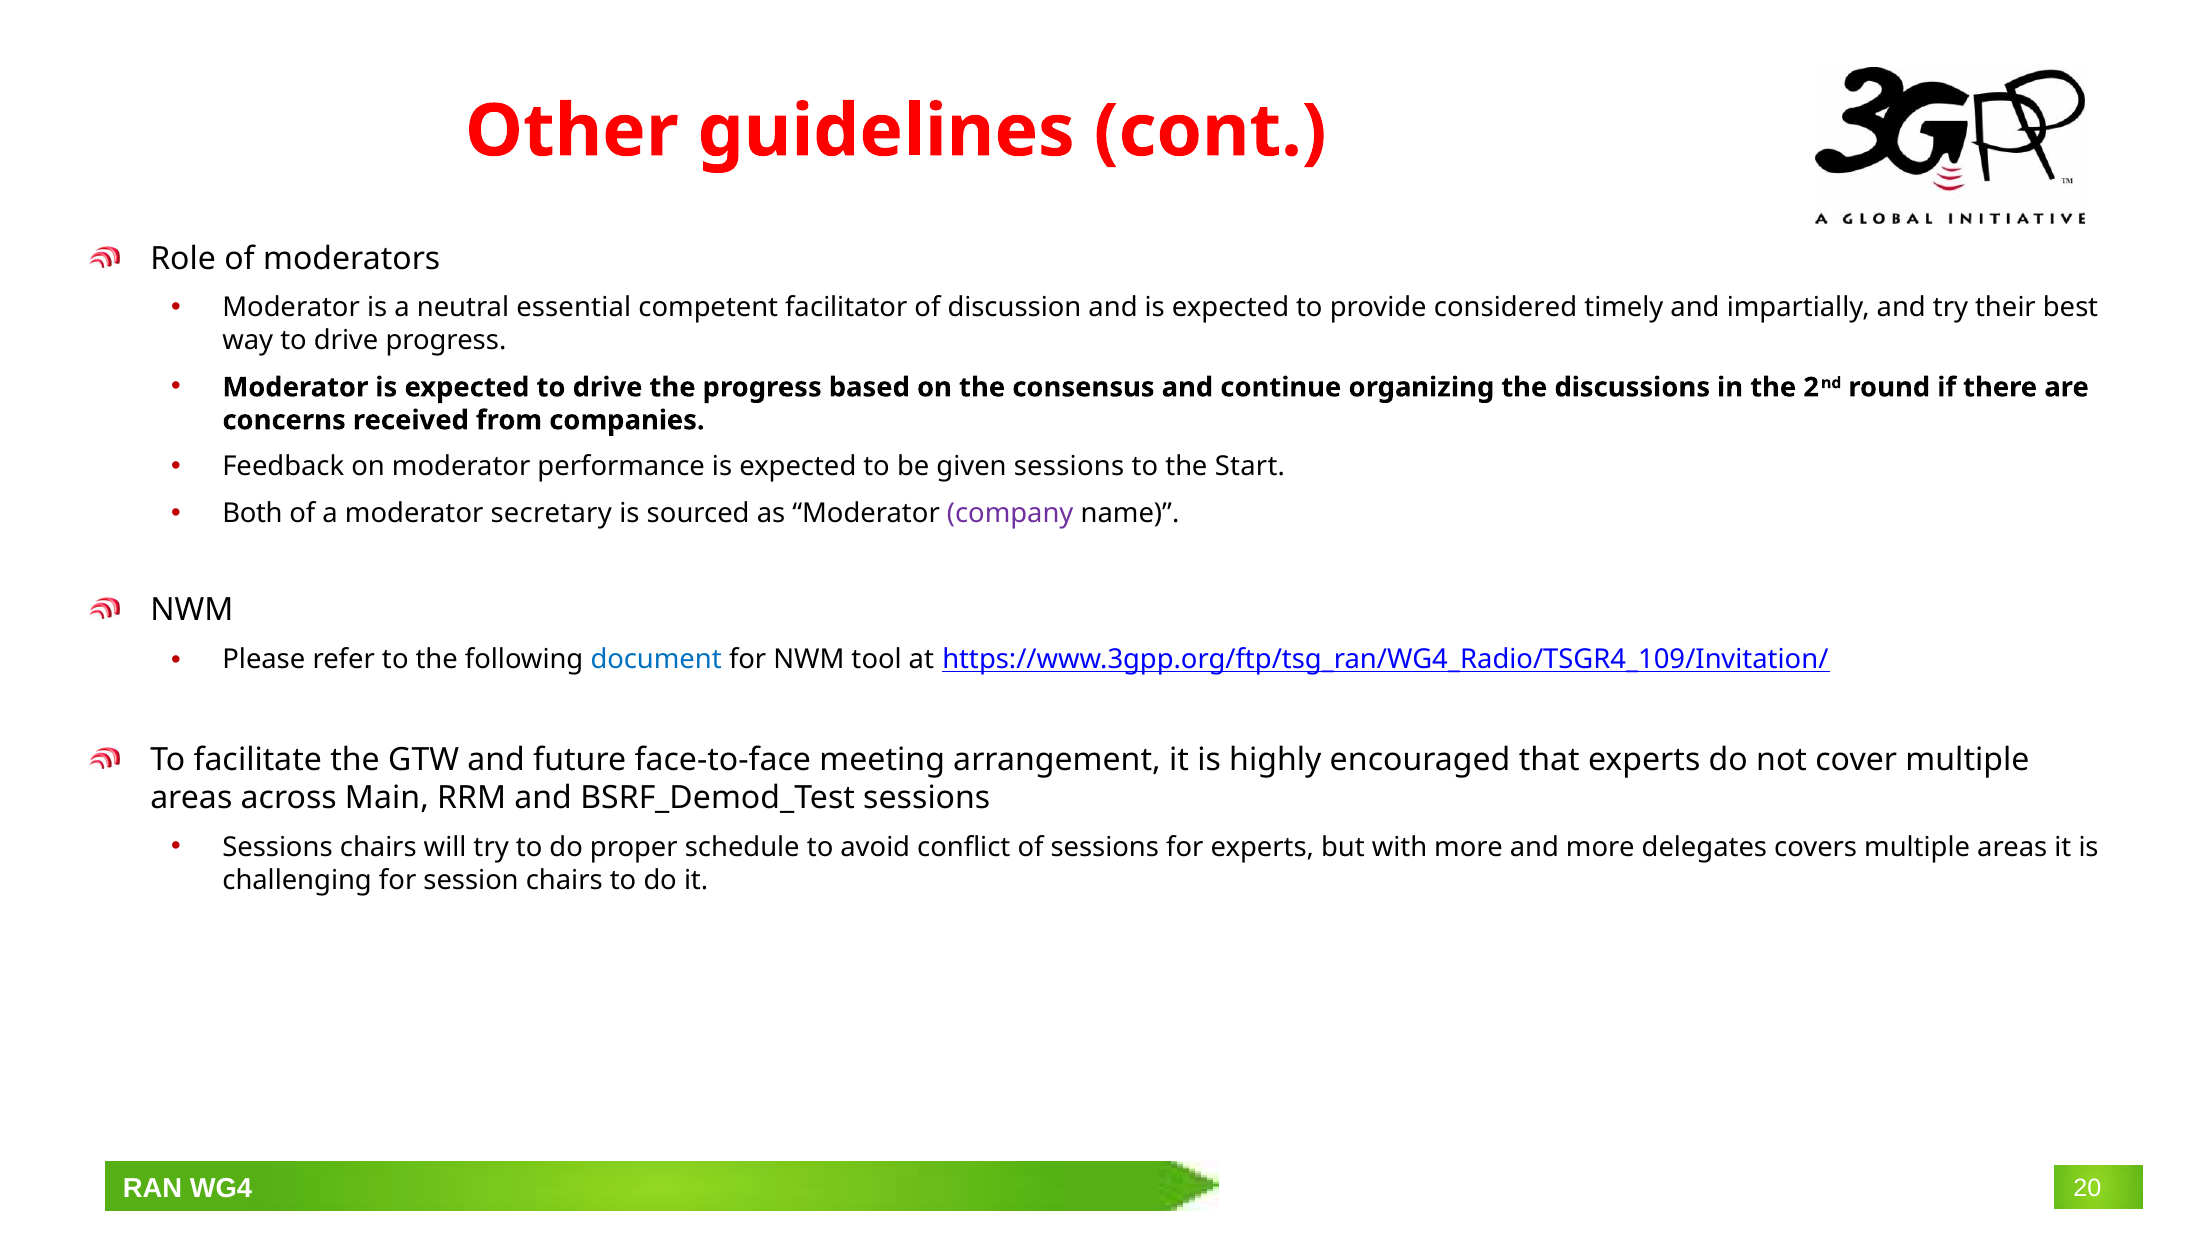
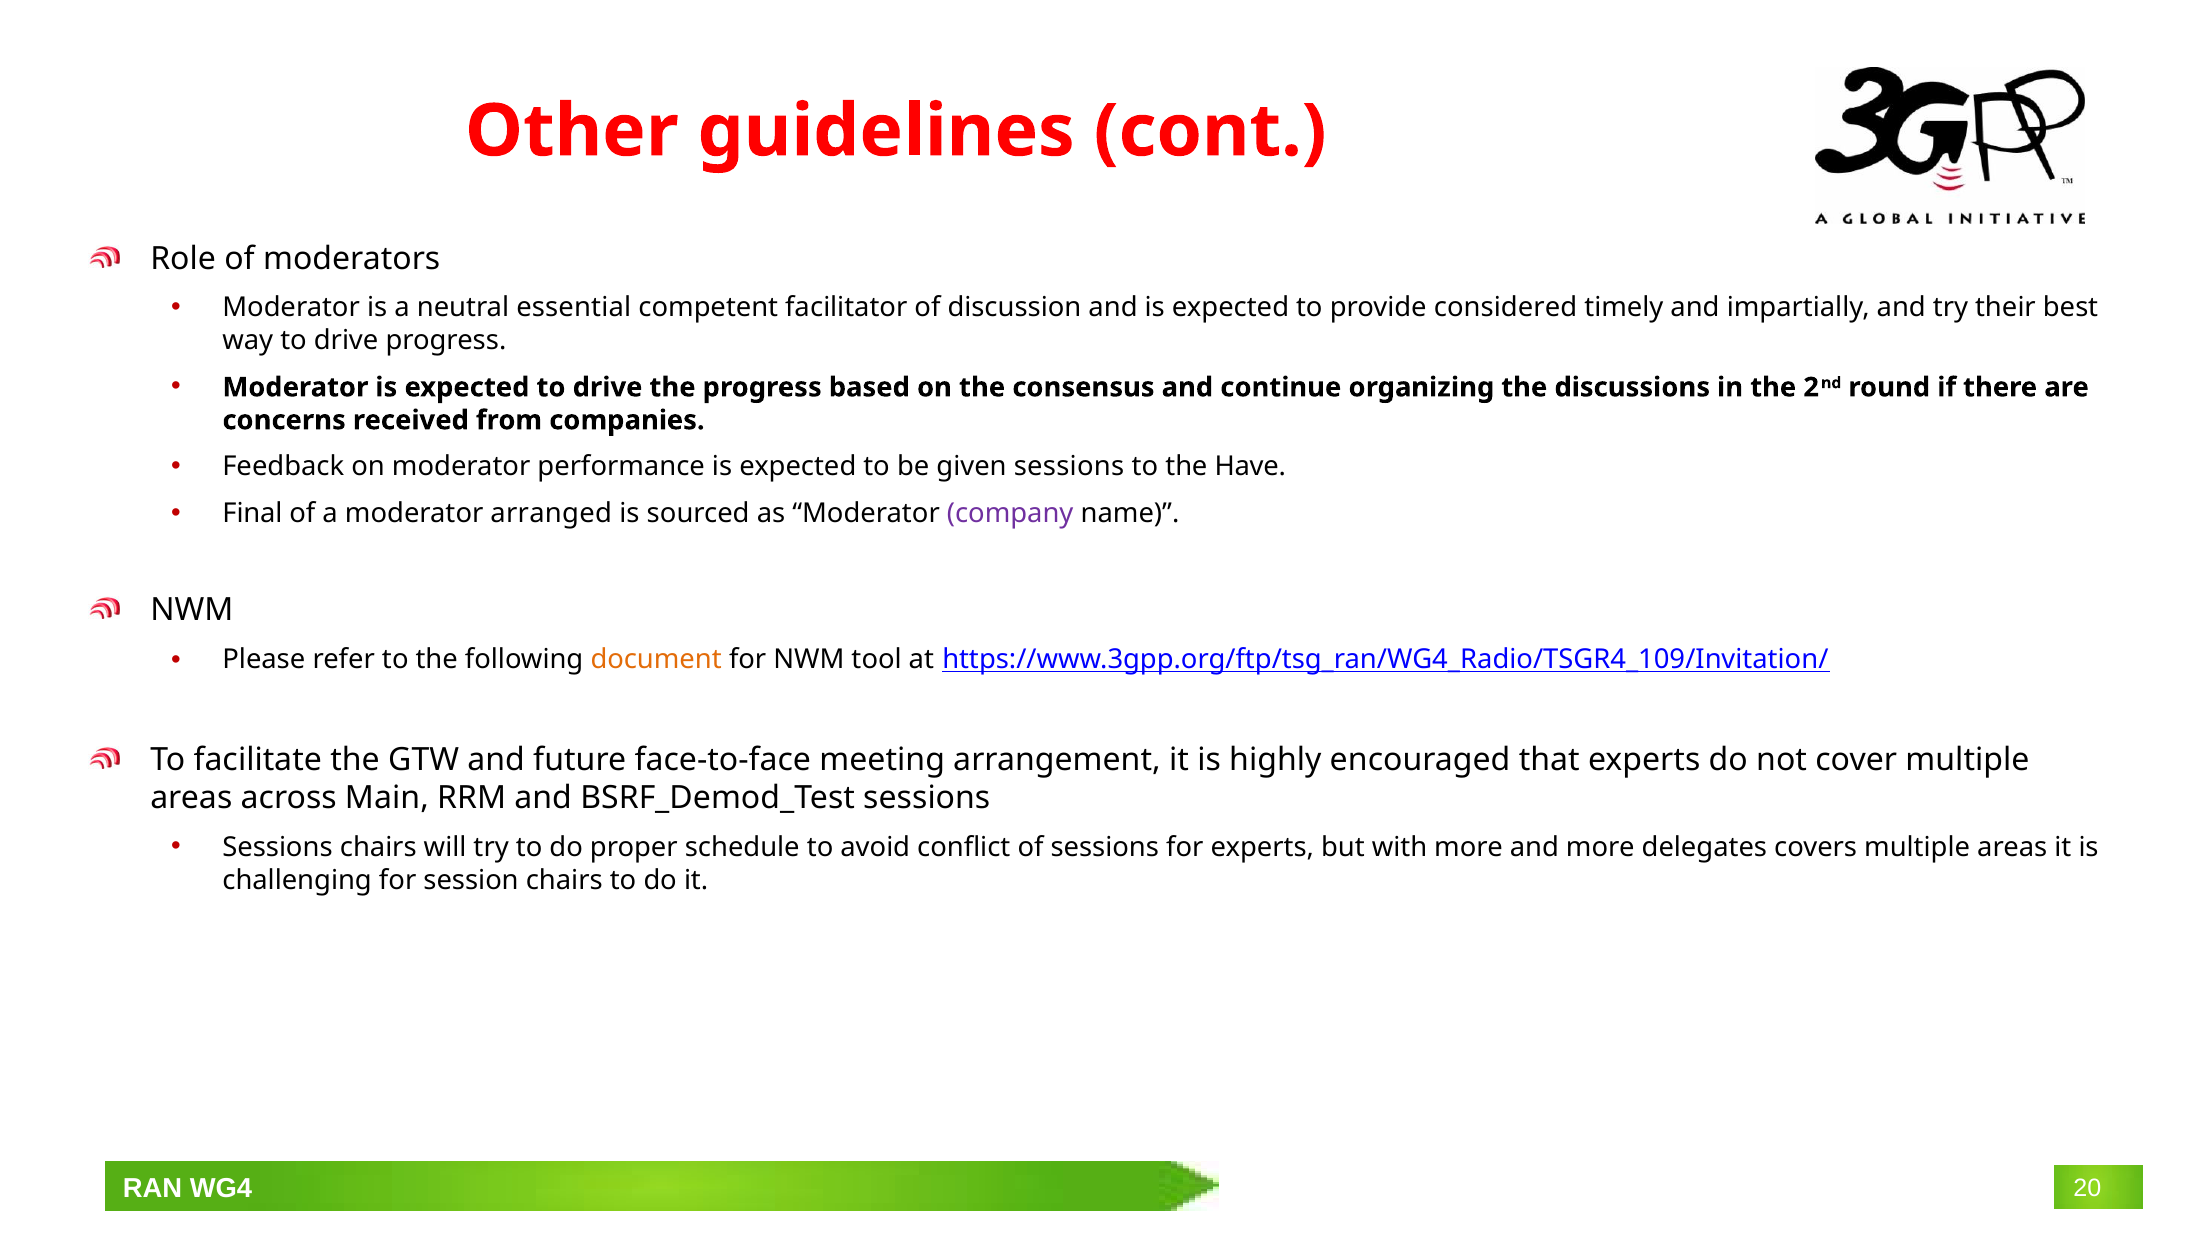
Start: Start -> Have
Both: Both -> Final
secretary: secretary -> arranged
document colour: blue -> orange
